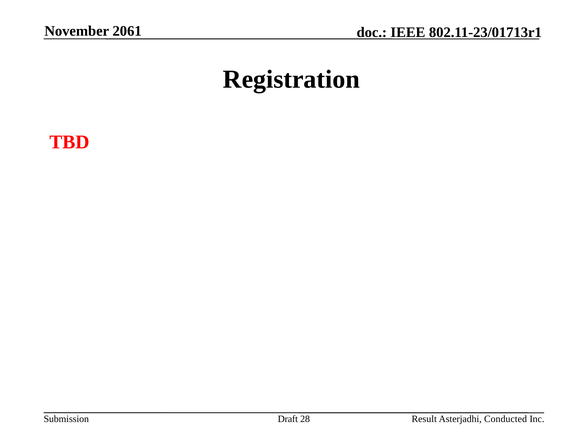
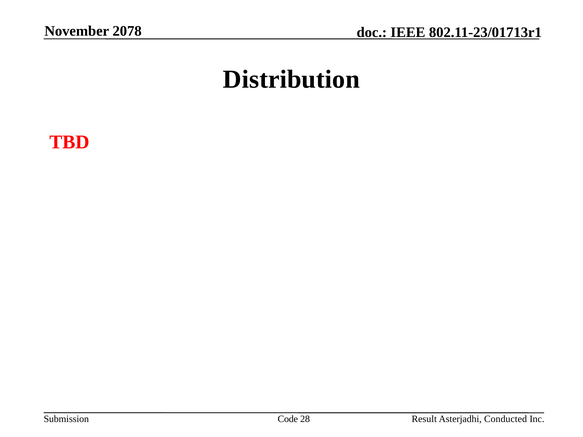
2061: 2061 -> 2078
Registration: Registration -> Distribution
Draft: Draft -> Code
